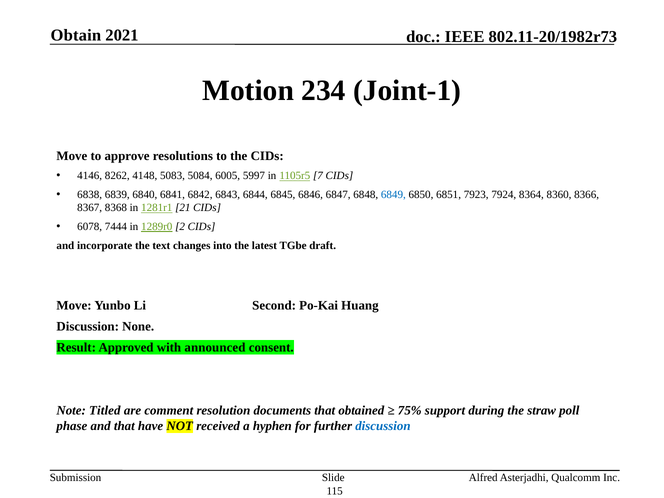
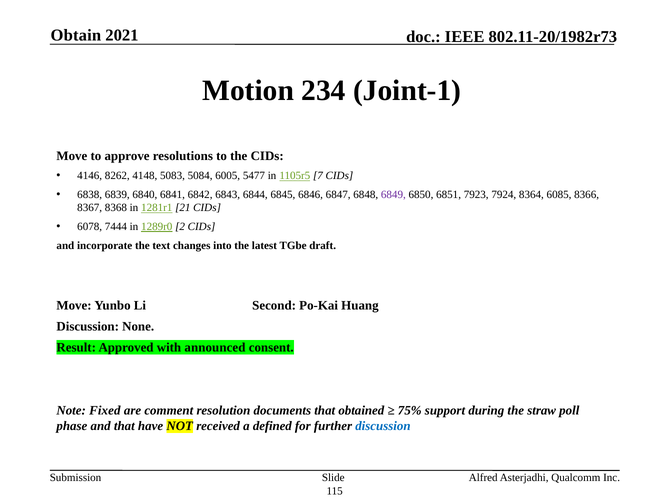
5997: 5997 -> 5477
6849 colour: blue -> purple
8360: 8360 -> 6085
Titled: Titled -> Fixed
hyphen: hyphen -> defined
